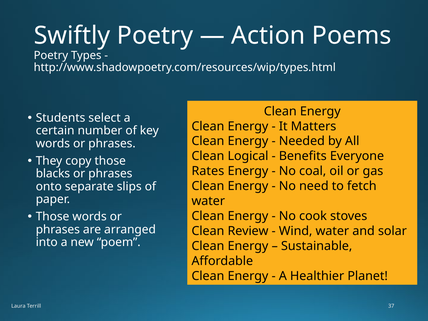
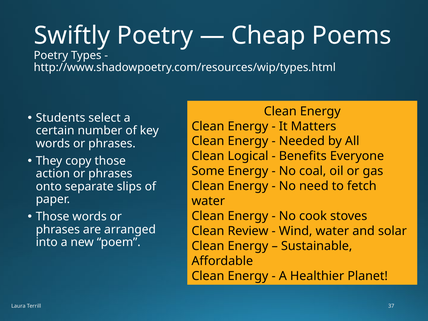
Action: Action -> Cheap
Rates: Rates -> Some
blacks: blacks -> action
